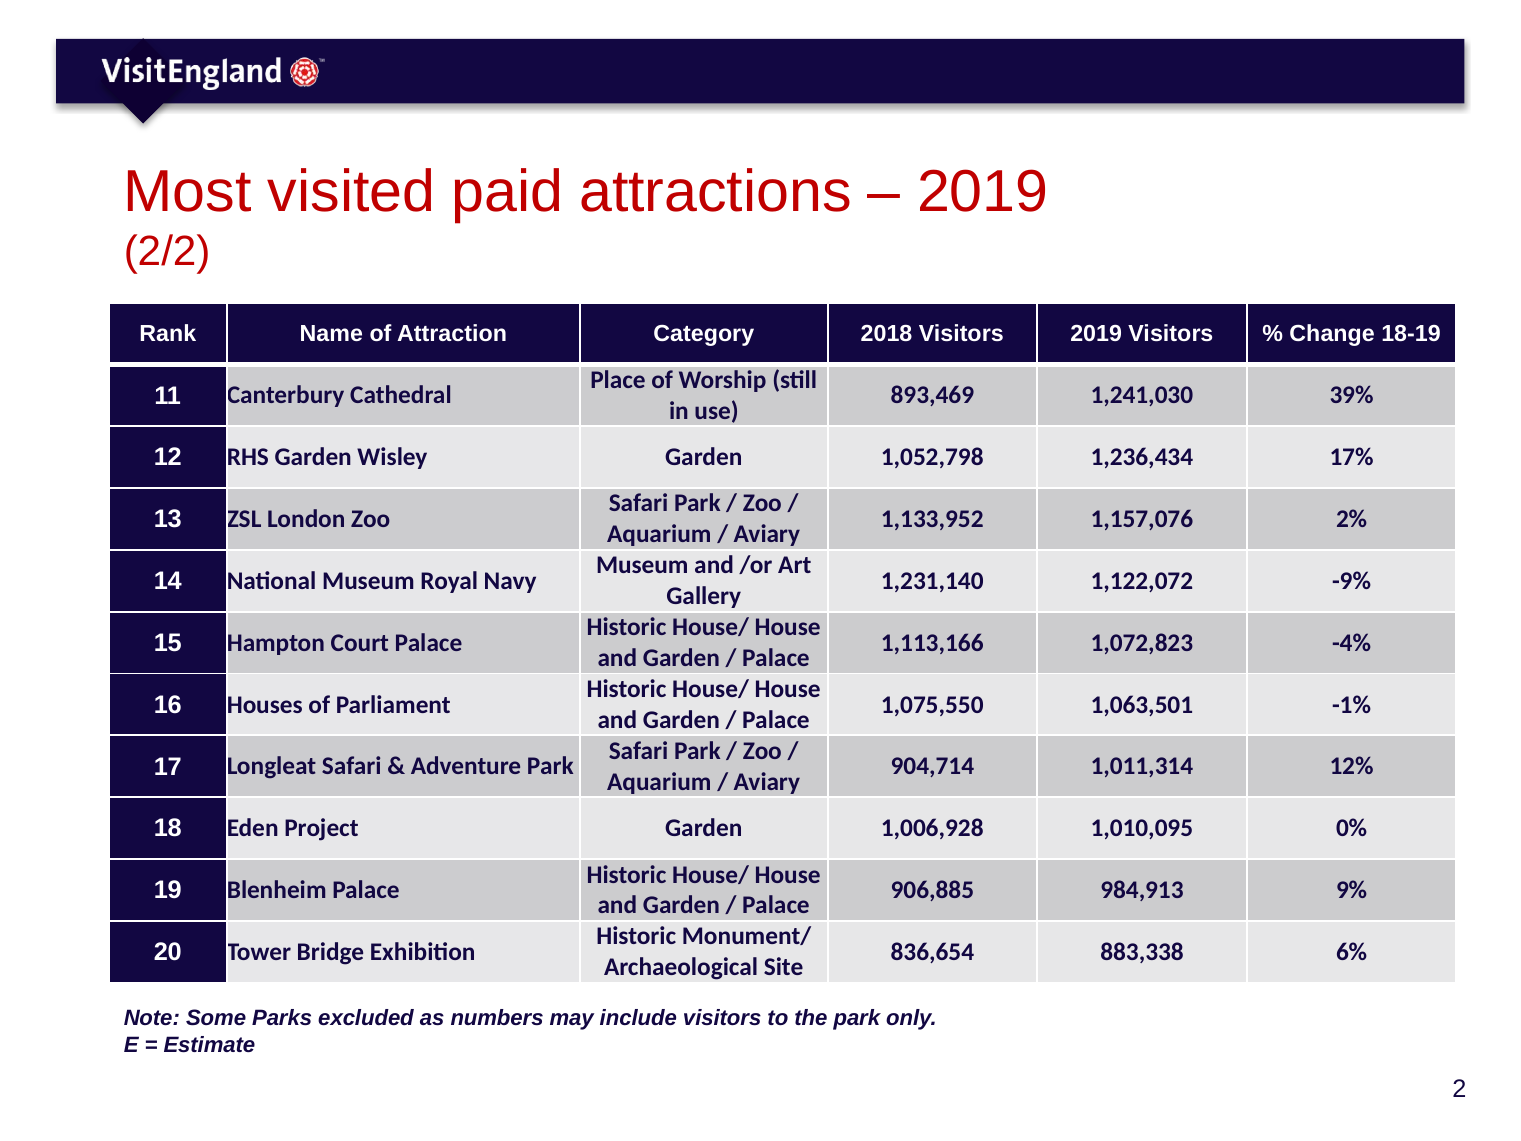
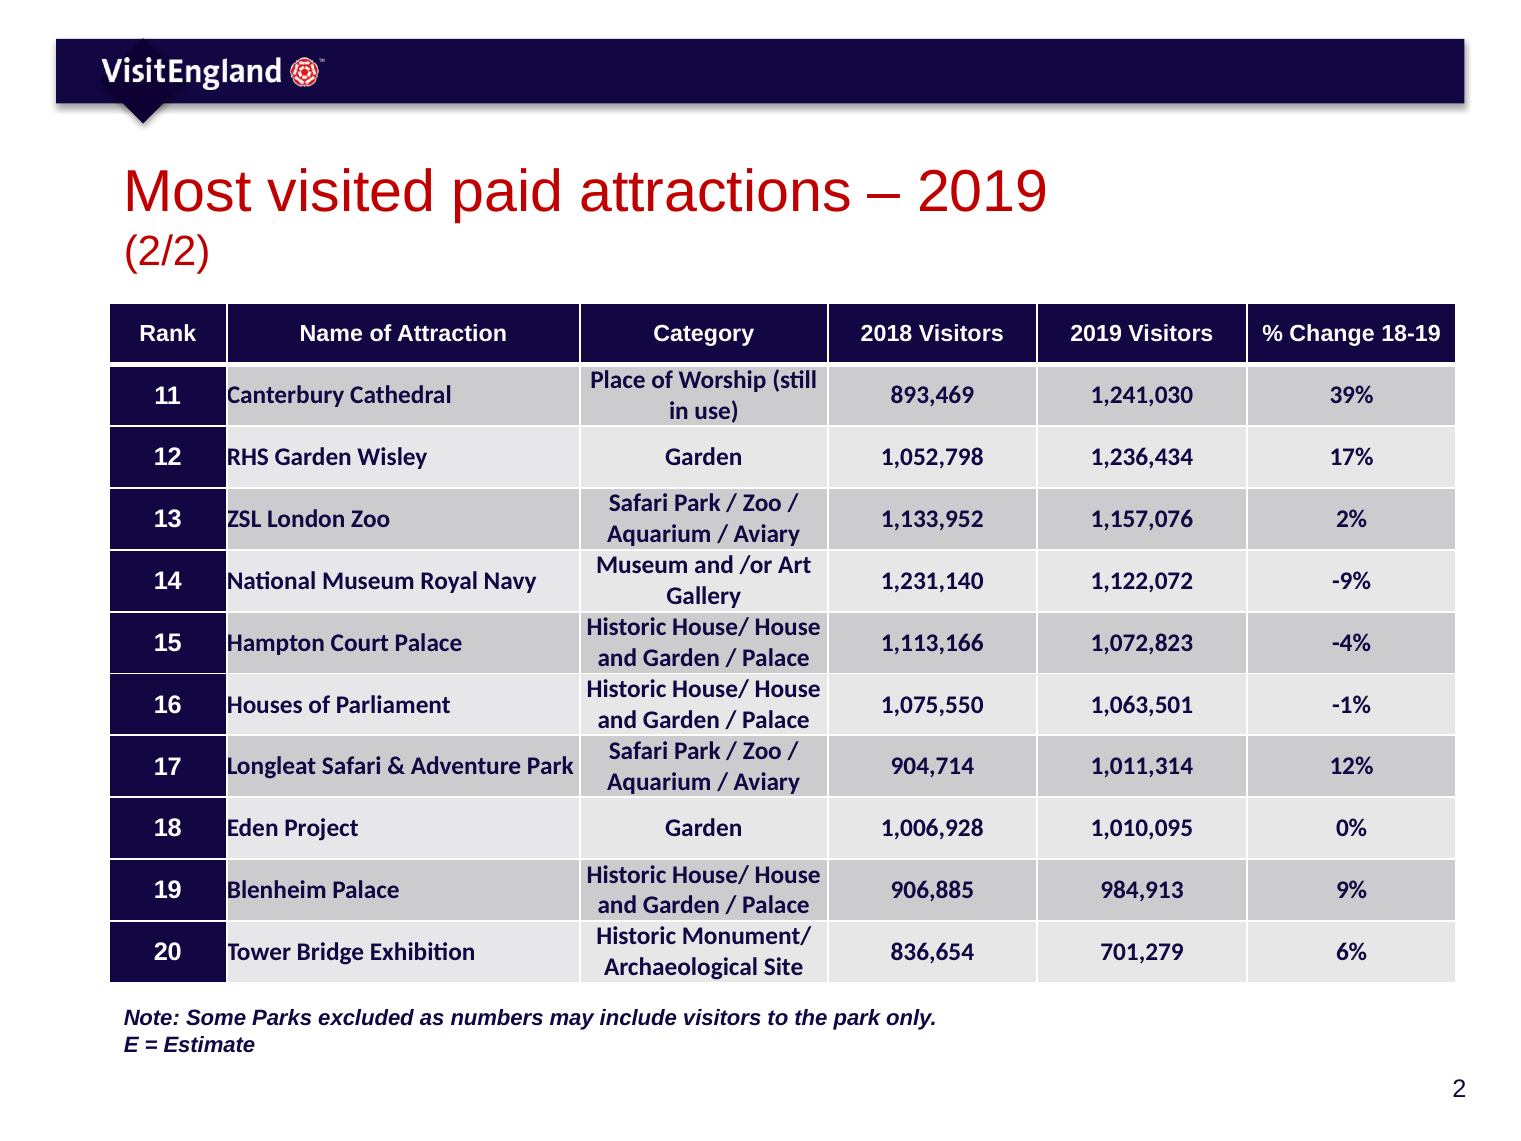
883,338: 883,338 -> 701,279
